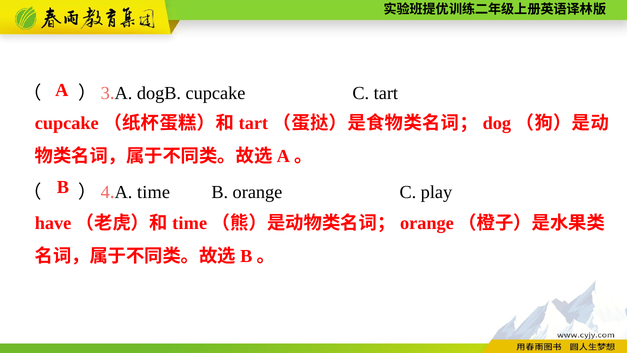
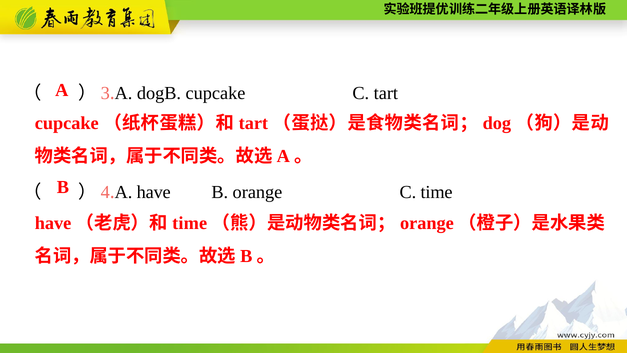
A time: time -> have
C play: play -> time
